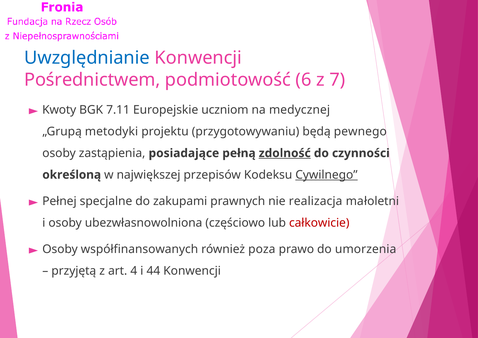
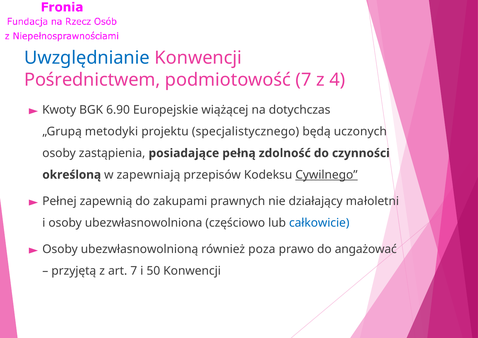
podmiotowość 6: 6 -> 7
7: 7 -> 4
7.11: 7.11 -> 6.90
uczniom: uczniom -> wiążącej
medycznej: medycznej -> dotychczas
przygotowywaniu: przygotowywaniu -> specjalistycznego
pewnego: pewnego -> uczonych
zdolność underline: present -> none
największej: największej -> zapewniają
specjalne: specjalne -> zapewnią
realizacja: realizacja -> działający
całkowicie colour: red -> blue
współfinansowanych: współfinansowanych -> ubezwłasnowolnioną
umorzenia: umorzenia -> angażować
art 4: 4 -> 7
44: 44 -> 50
